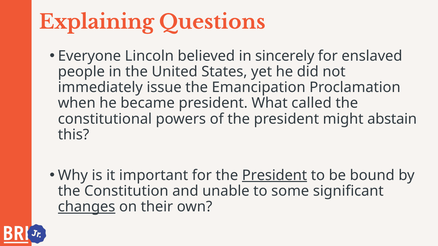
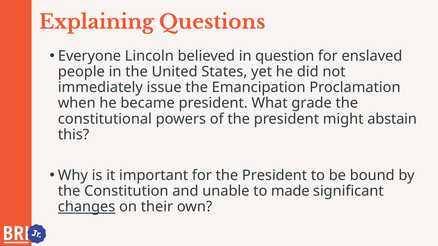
sincerely: sincerely -> question
called: called -> grade
President at (275, 176) underline: present -> none
some: some -> made
